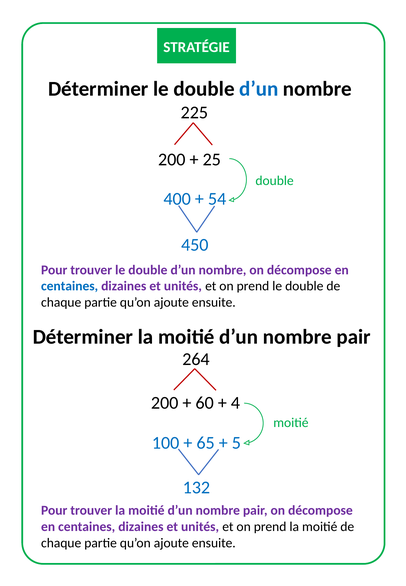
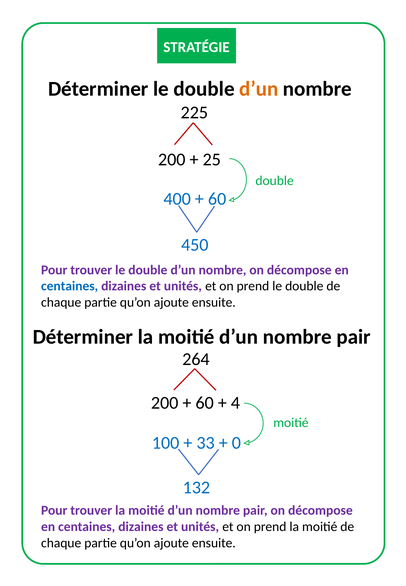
d’un at (259, 89) colour: blue -> orange
54 at (217, 199): 54 -> 60
65: 65 -> 33
5: 5 -> 0
